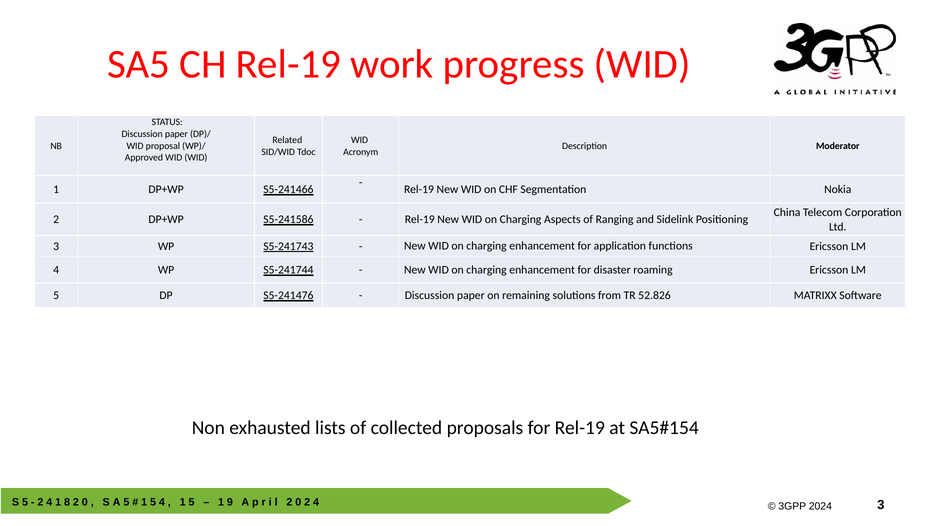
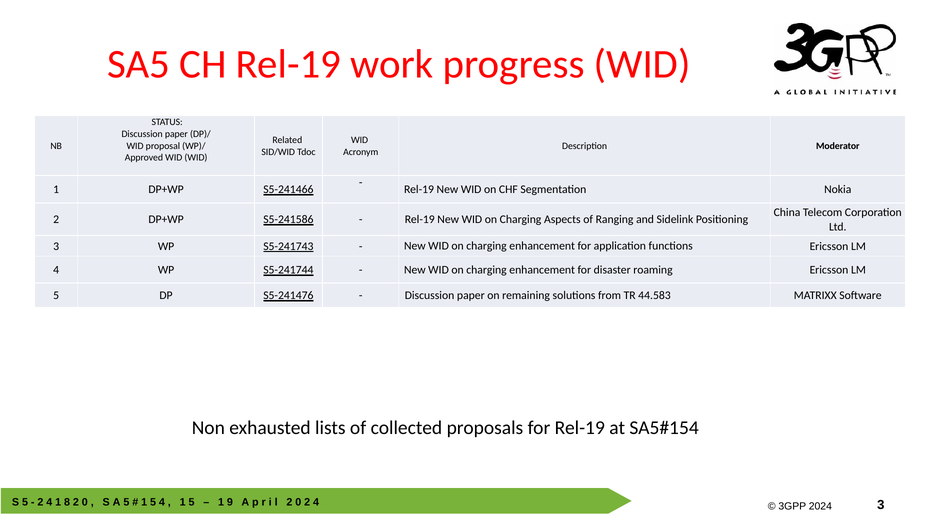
52.826: 52.826 -> 44.583
